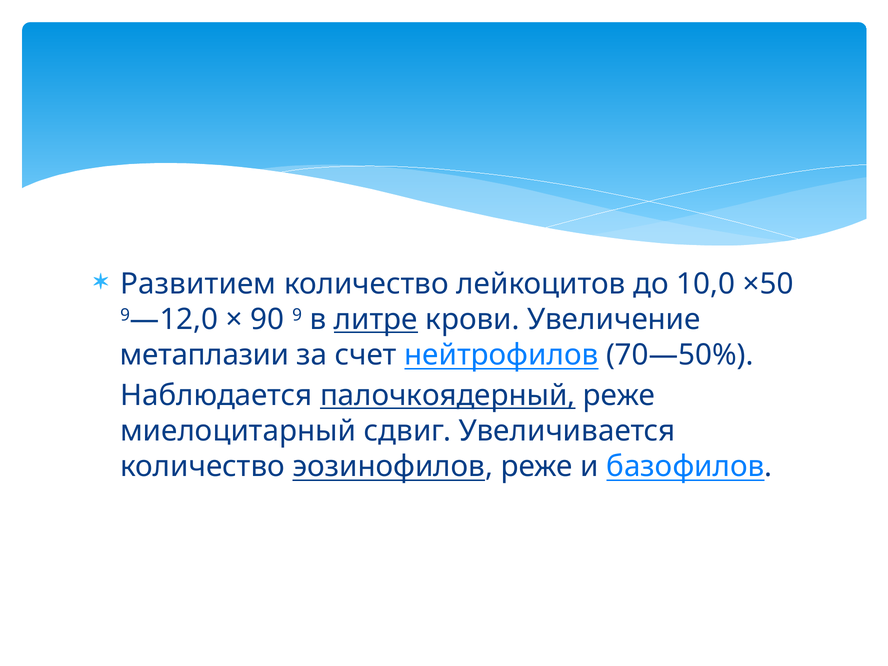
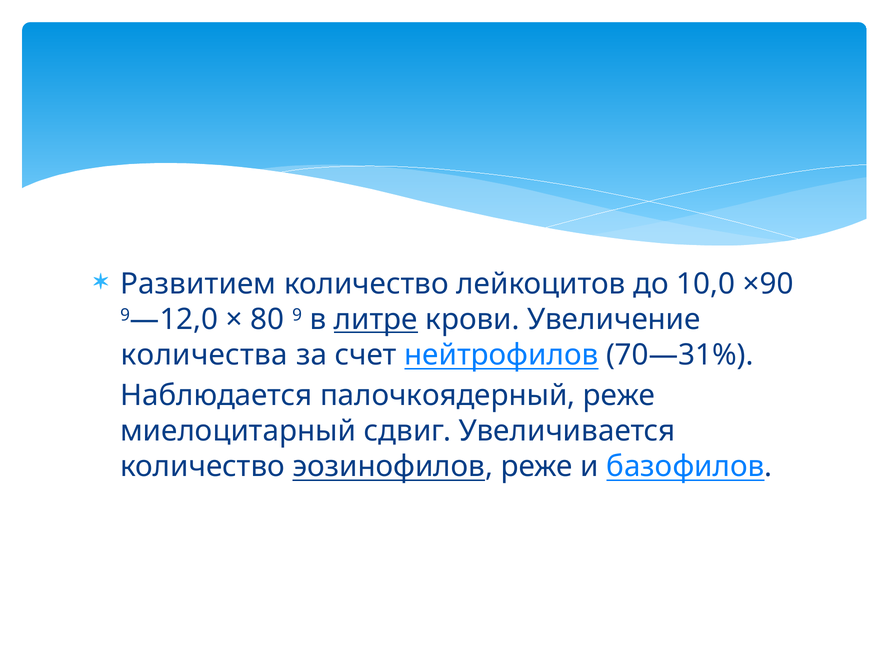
×50: ×50 -> ×90
90: 90 -> 80
метаплазии: метаплазии -> количества
70—50%: 70—50% -> 70—31%
палочкоядерный underline: present -> none
